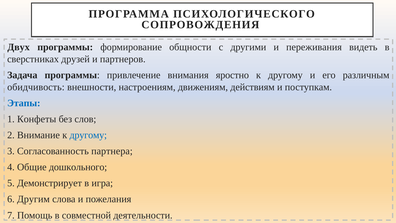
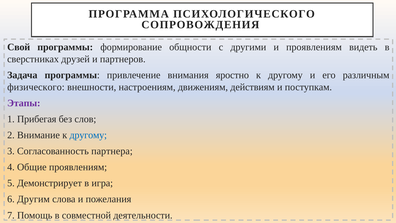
Двух: Двух -> Свой
и переживания: переживания -> проявлениям
обидчивость: обидчивость -> физического
Этапы colour: blue -> purple
Конфеты: Конфеты -> Прибегая
Общие дошкольного: дошкольного -> проявлениям
